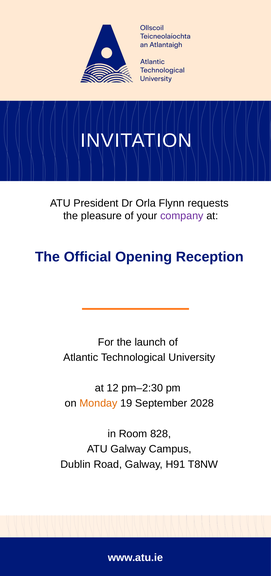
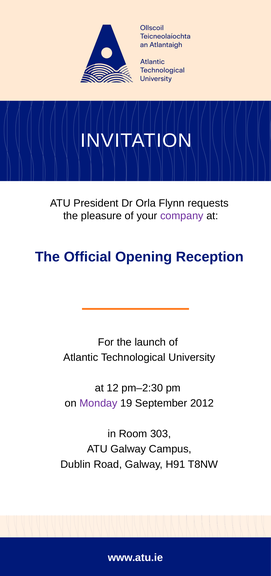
Monday colour: orange -> purple
2028: 2028 -> 2012
828: 828 -> 303
